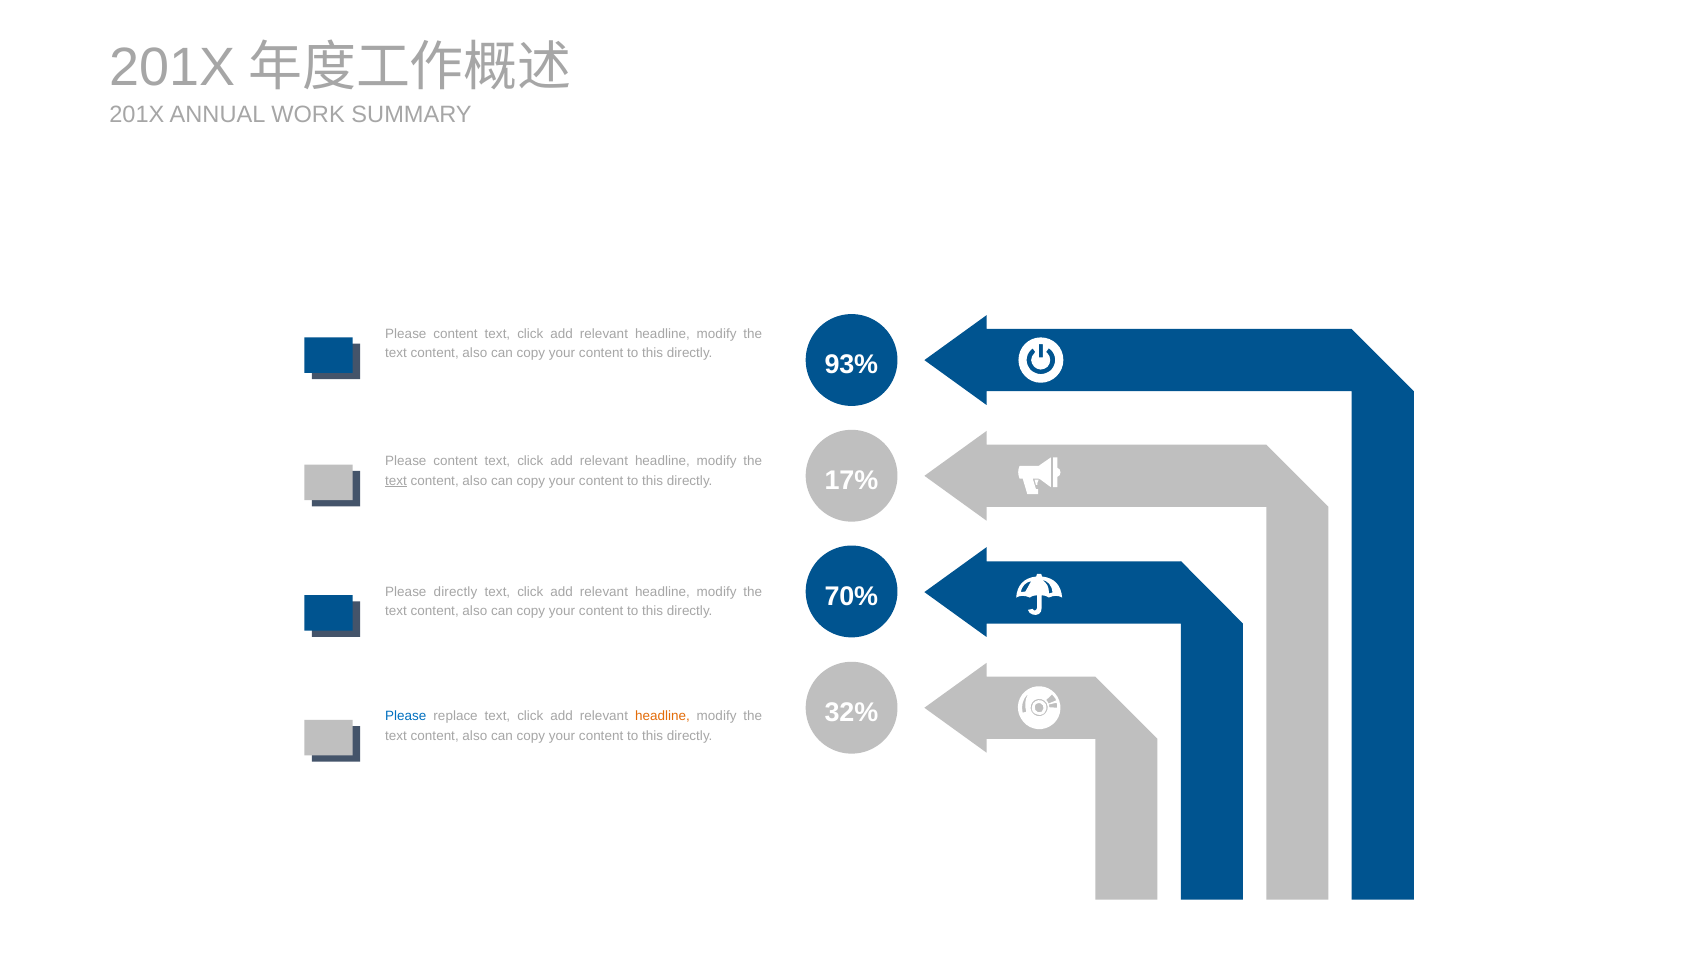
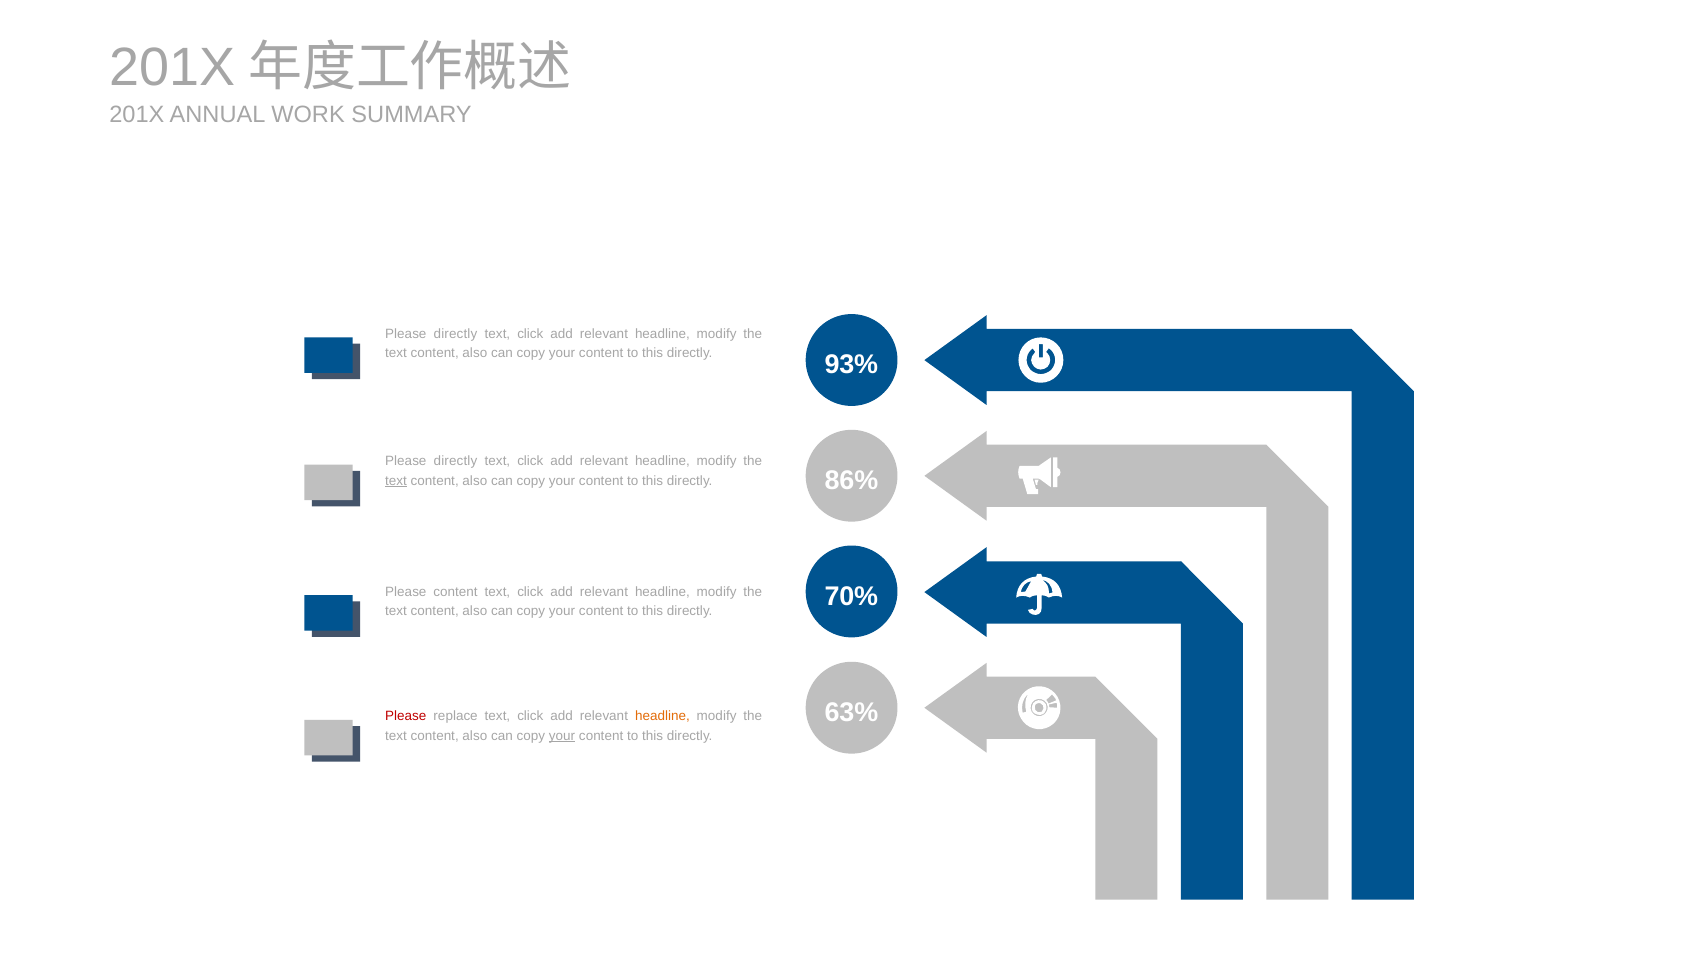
content at (456, 334): content -> directly
content at (456, 461): content -> directly
17%: 17% -> 86%
Please directly: directly -> content
32%: 32% -> 63%
Please at (406, 716) colour: blue -> red
your at (562, 736) underline: none -> present
